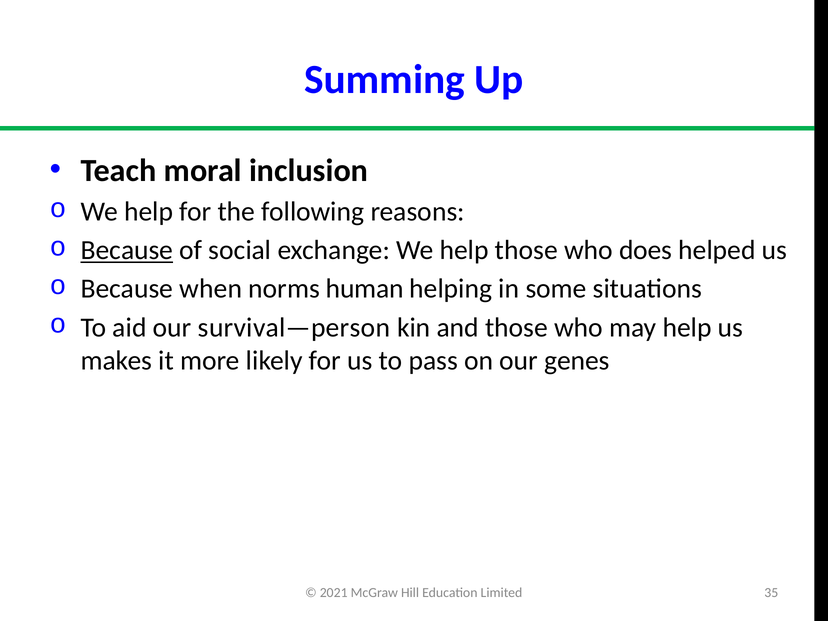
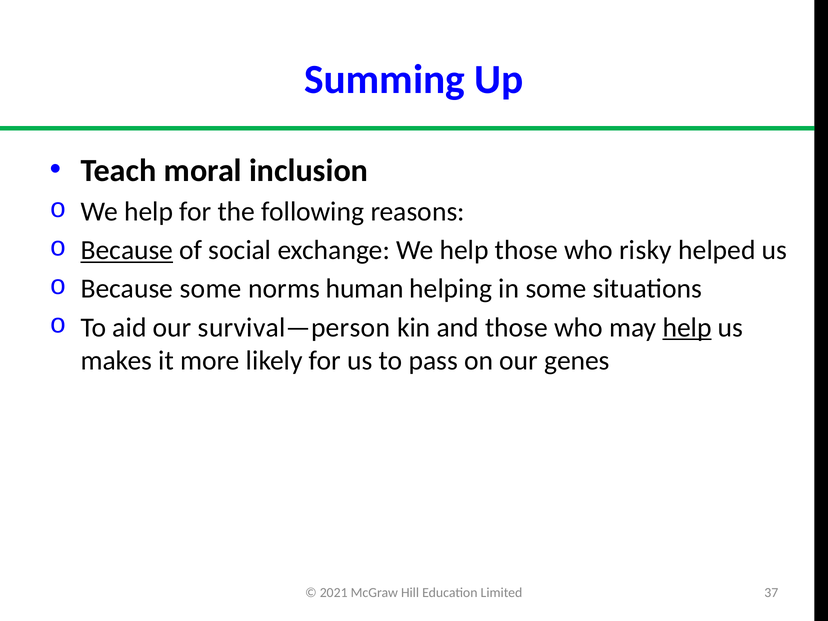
does: does -> risky
Because when: when -> some
help at (687, 328) underline: none -> present
35: 35 -> 37
